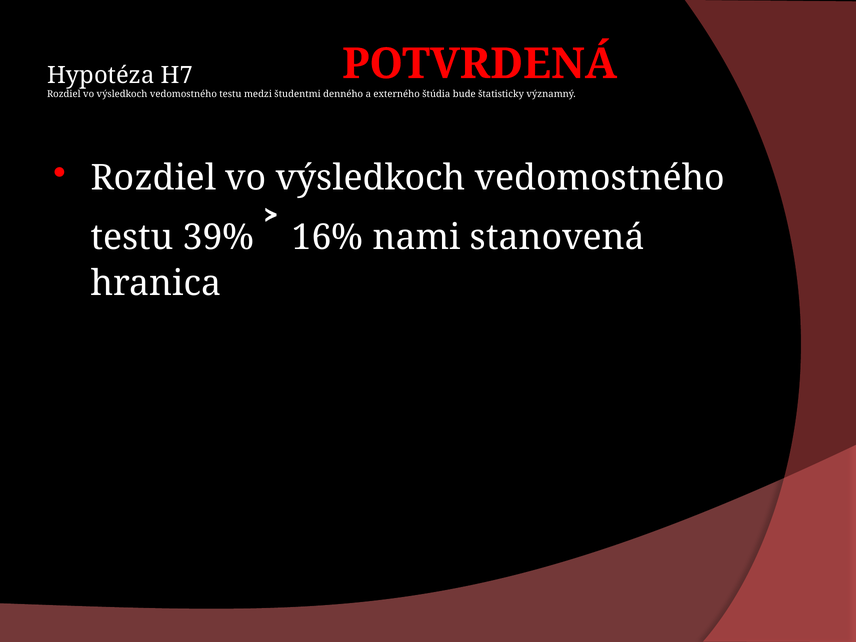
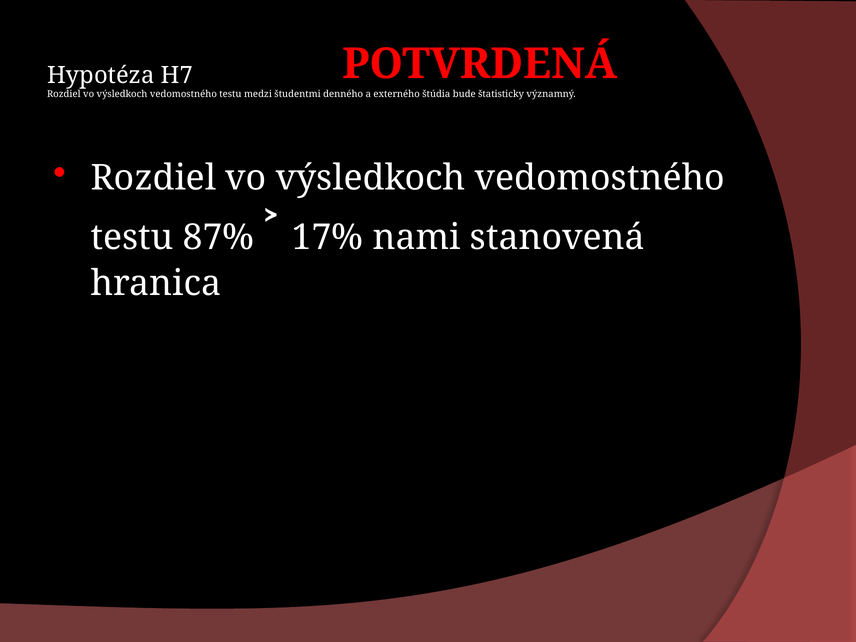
39%: 39% -> 87%
16%: 16% -> 17%
